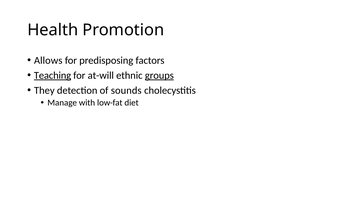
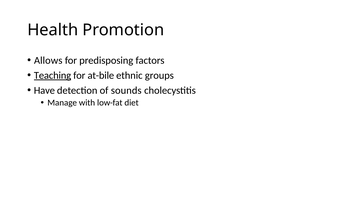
at-will: at-will -> at-bile
groups underline: present -> none
They: They -> Have
